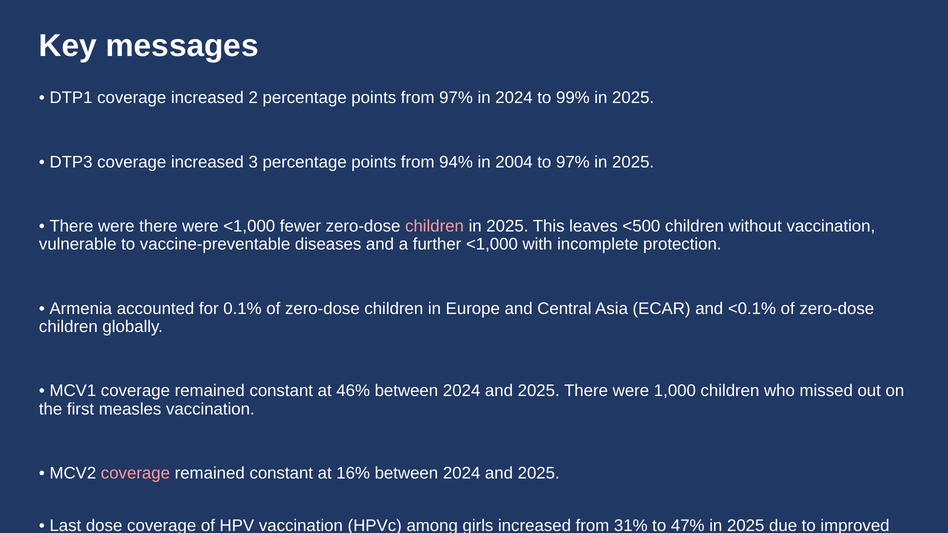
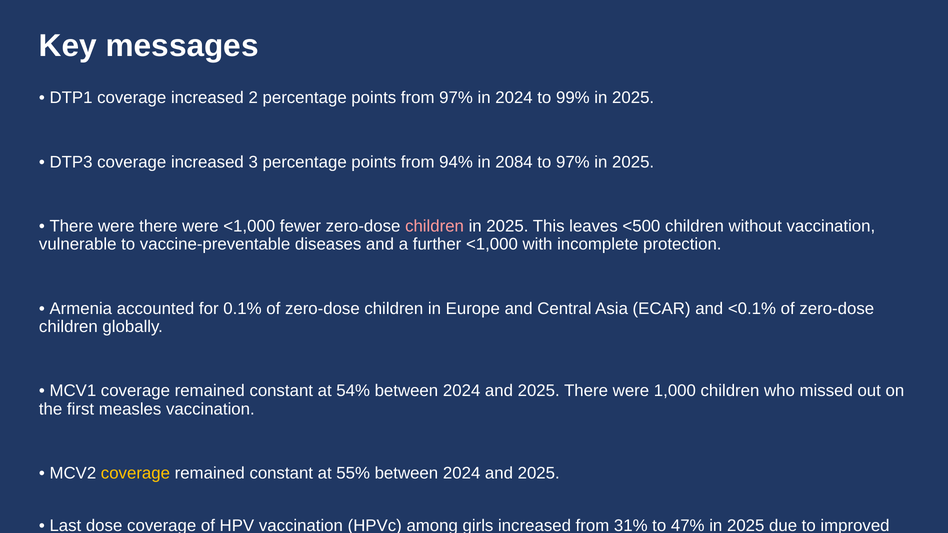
2004: 2004 -> 2084
46%: 46% -> 54%
coverage at (135, 474) colour: pink -> yellow
16%: 16% -> 55%
